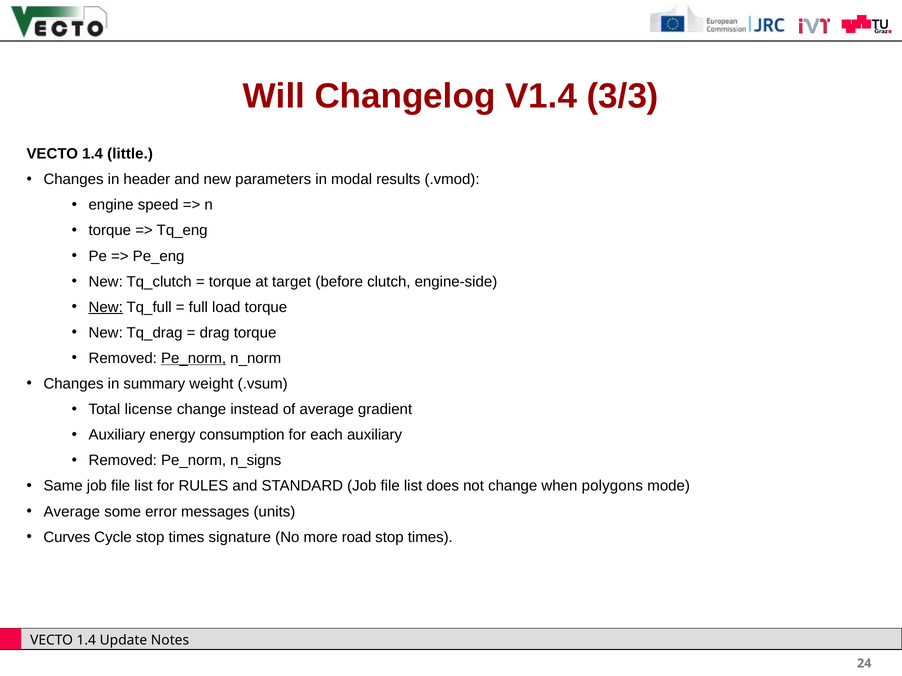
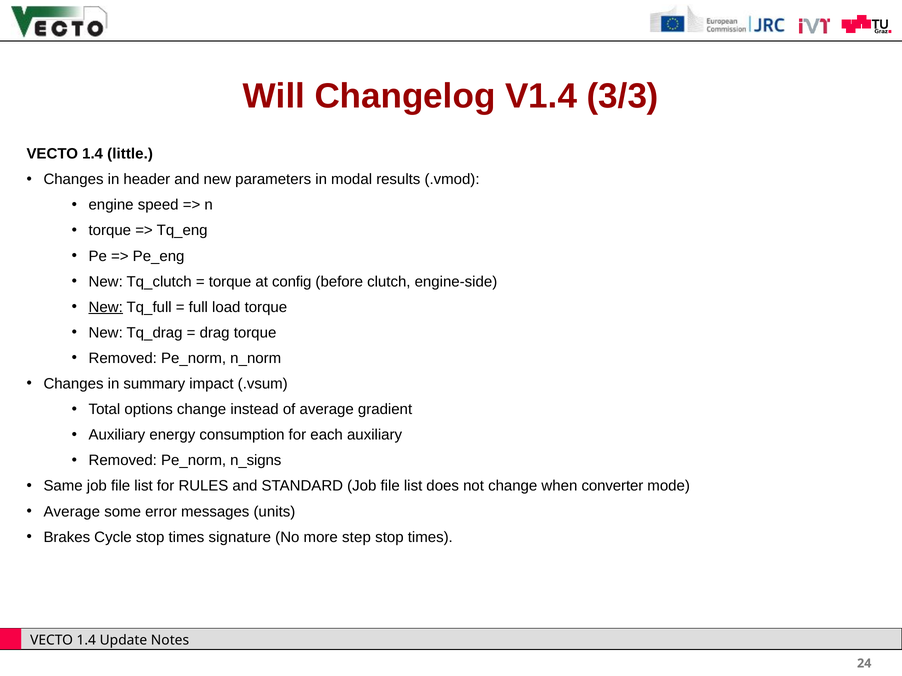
target: target -> config
Pe_norm at (194, 359) underline: present -> none
weight: weight -> impact
license: license -> options
polygons: polygons -> converter
Curves: Curves -> Brakes
road: road -> step
